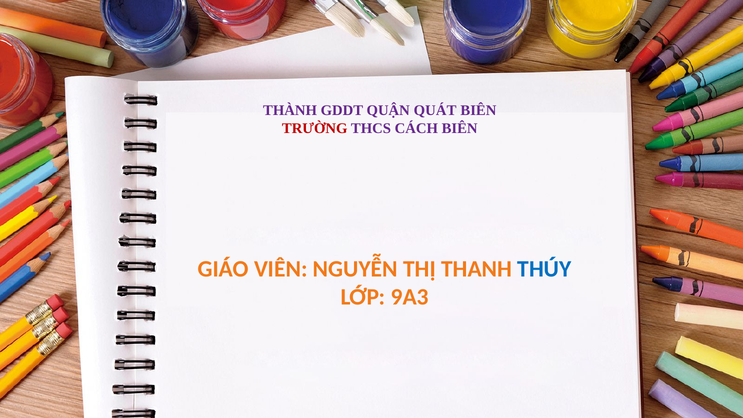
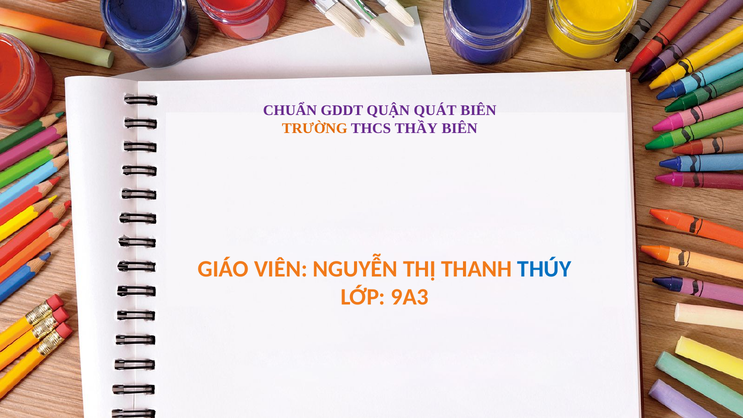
THÀNH: THÀNH -> CHUẨN
TRƯỜNG colour: red -> orange
CÁCH: CÁCH -> THẦY
